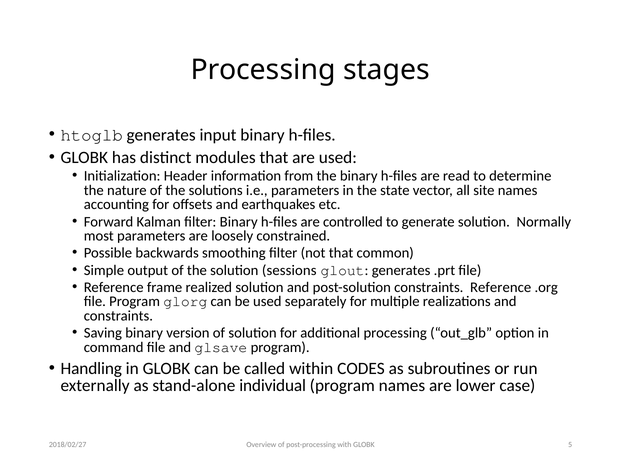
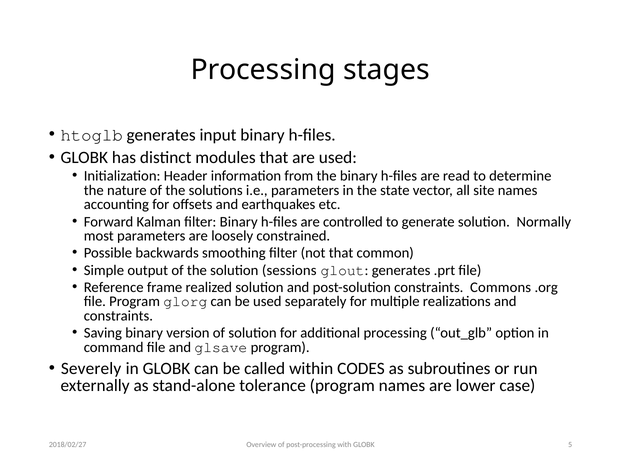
constraints Reference: Reference -> Commons
Handling: Handling -> Severely
individual: individual -> tolerance
